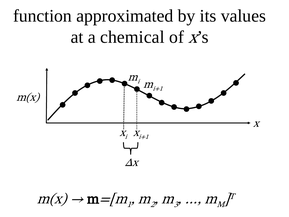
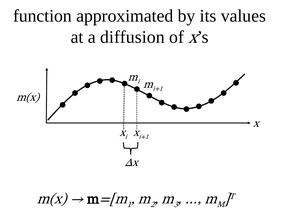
chemical: chemical -> diffusion
